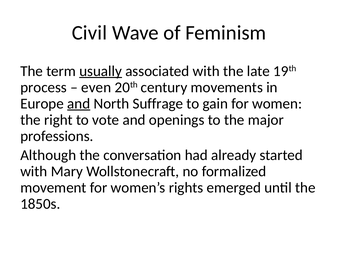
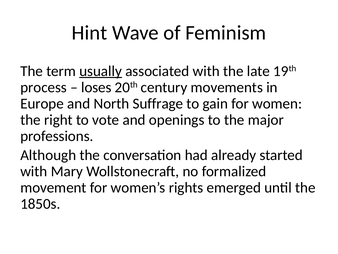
Civil: Civil -> Hint
even: even -> loses
and at (79, 103) underline: present -> none
